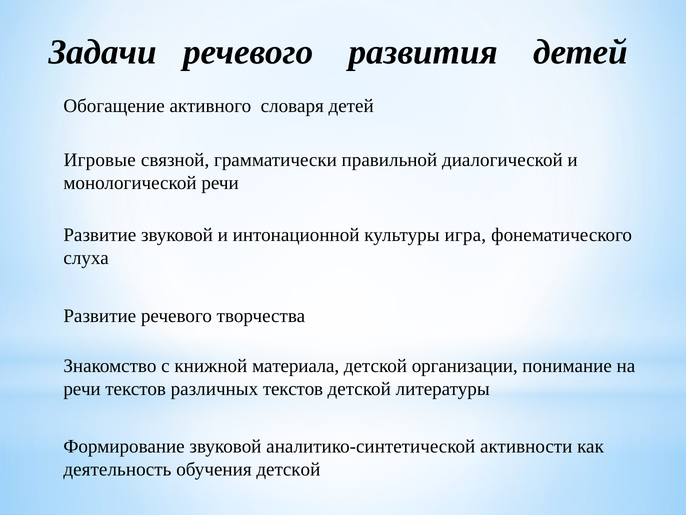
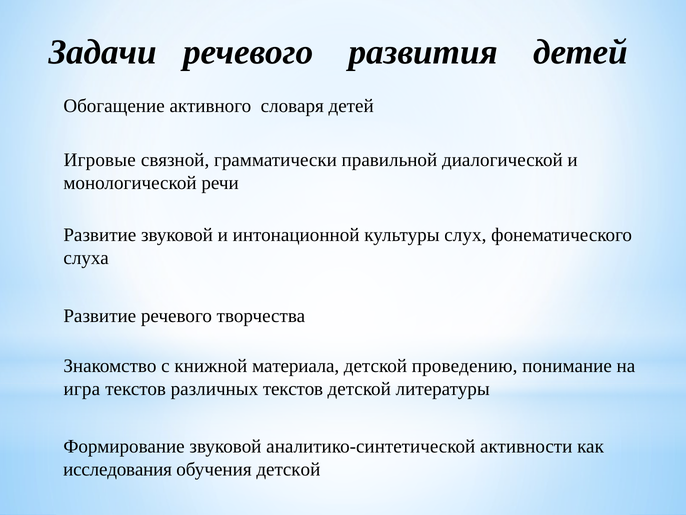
игра: игра -> слух
организации: организации -> проведению
речи at (82, 388): речи -> игра
деятельность: деятельность -> исследования
